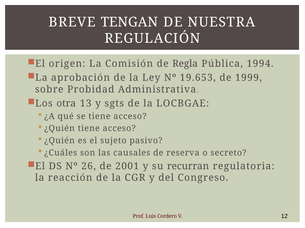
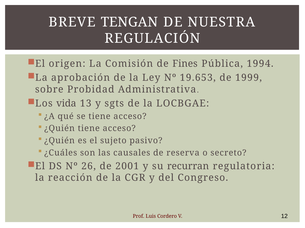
Regla: Regla -> Fines
otra: otra -> vida
